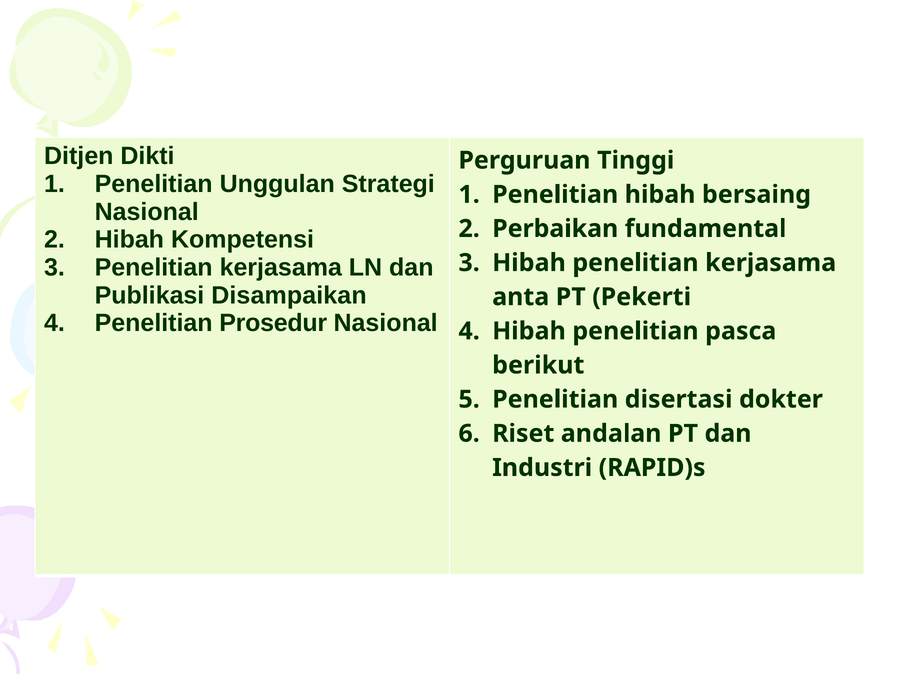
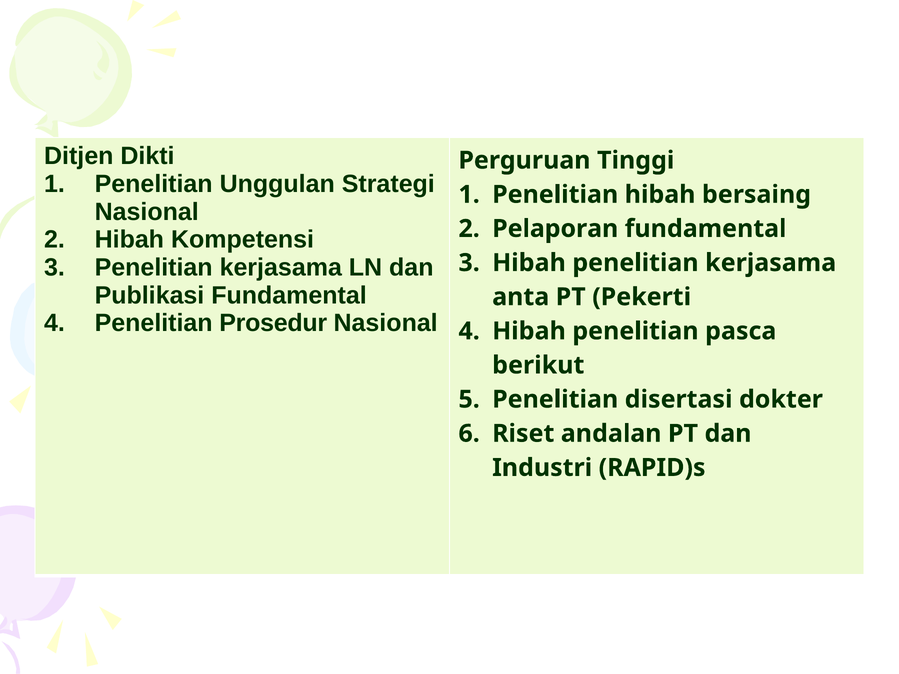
Perbaikan: Perbaikan -> Pelaporan
Publikasi Disampaikan: Disampaikan -> Fundamental
